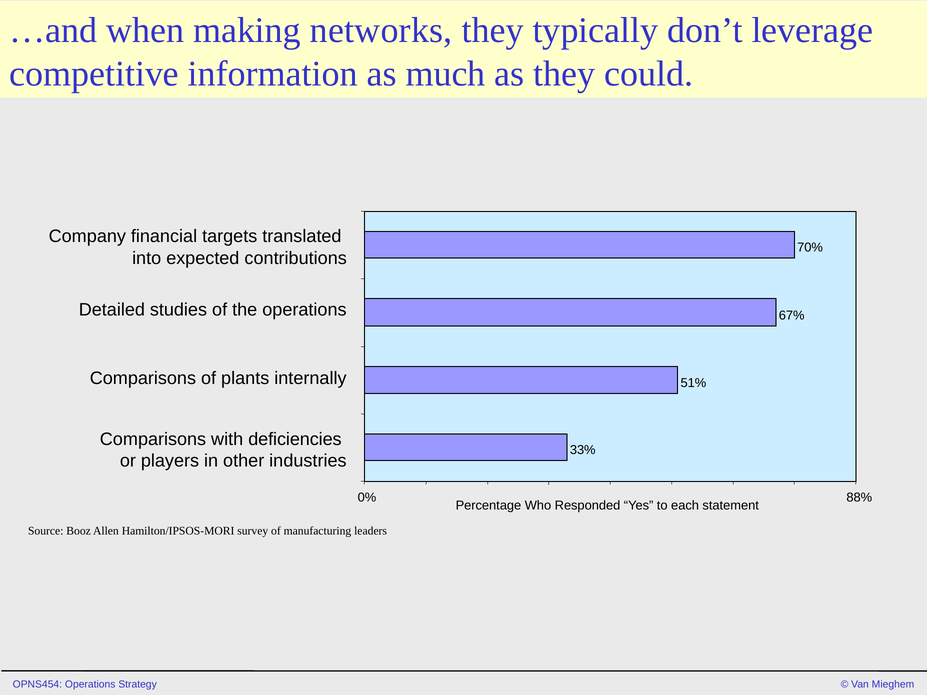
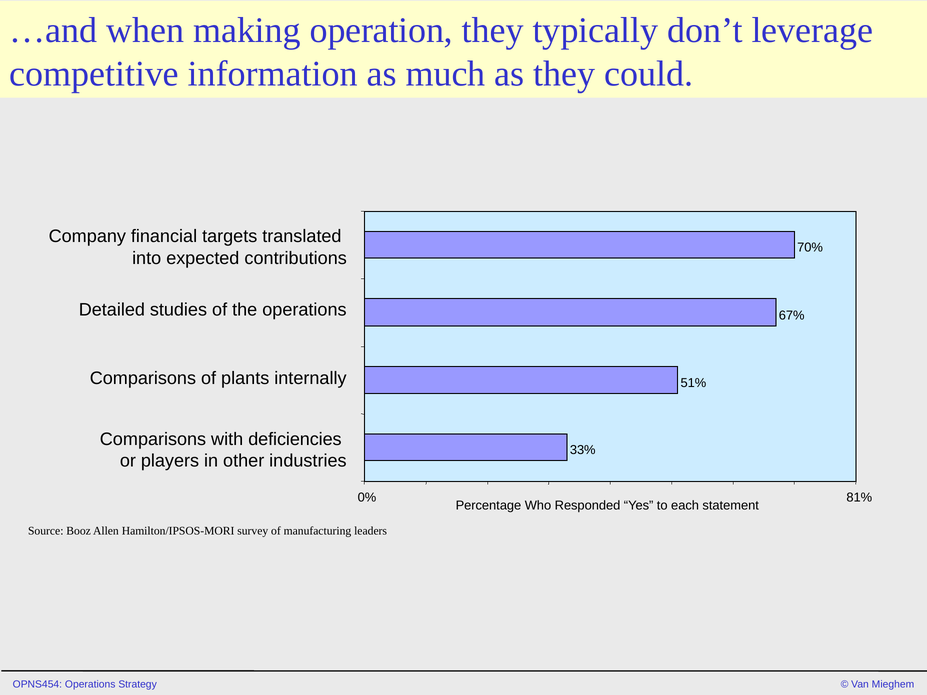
networks: networks -> operation
88%: 88% -> 81%
